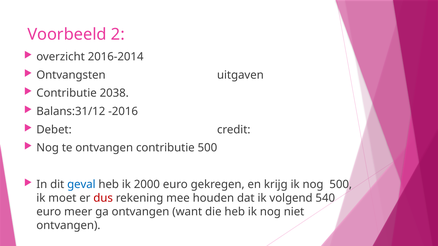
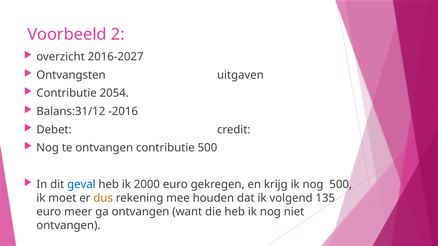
2016-2014: 2016-2014 -> 2016-2027
2038: 2038 -> 2054
dus colour: red -> orange
540: 540 -> 135
